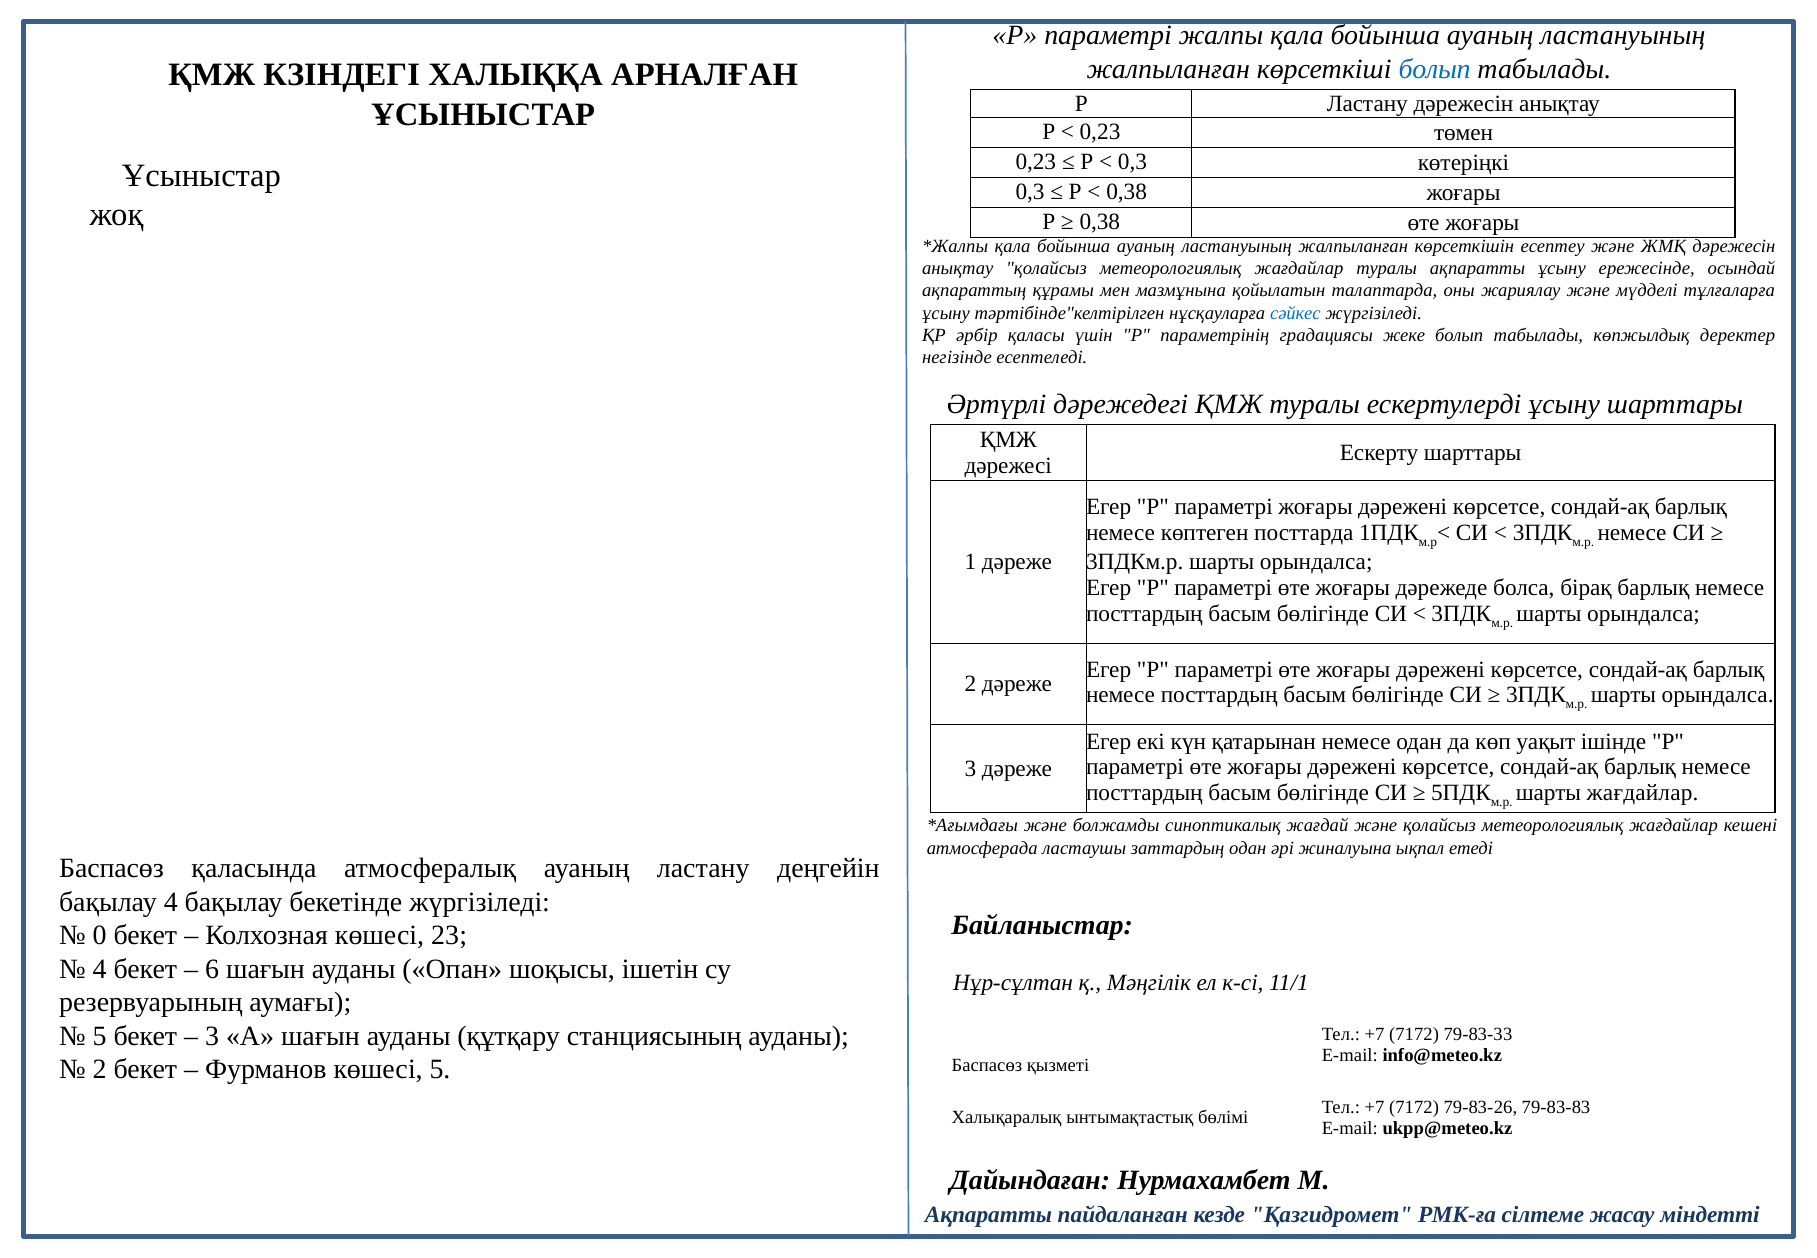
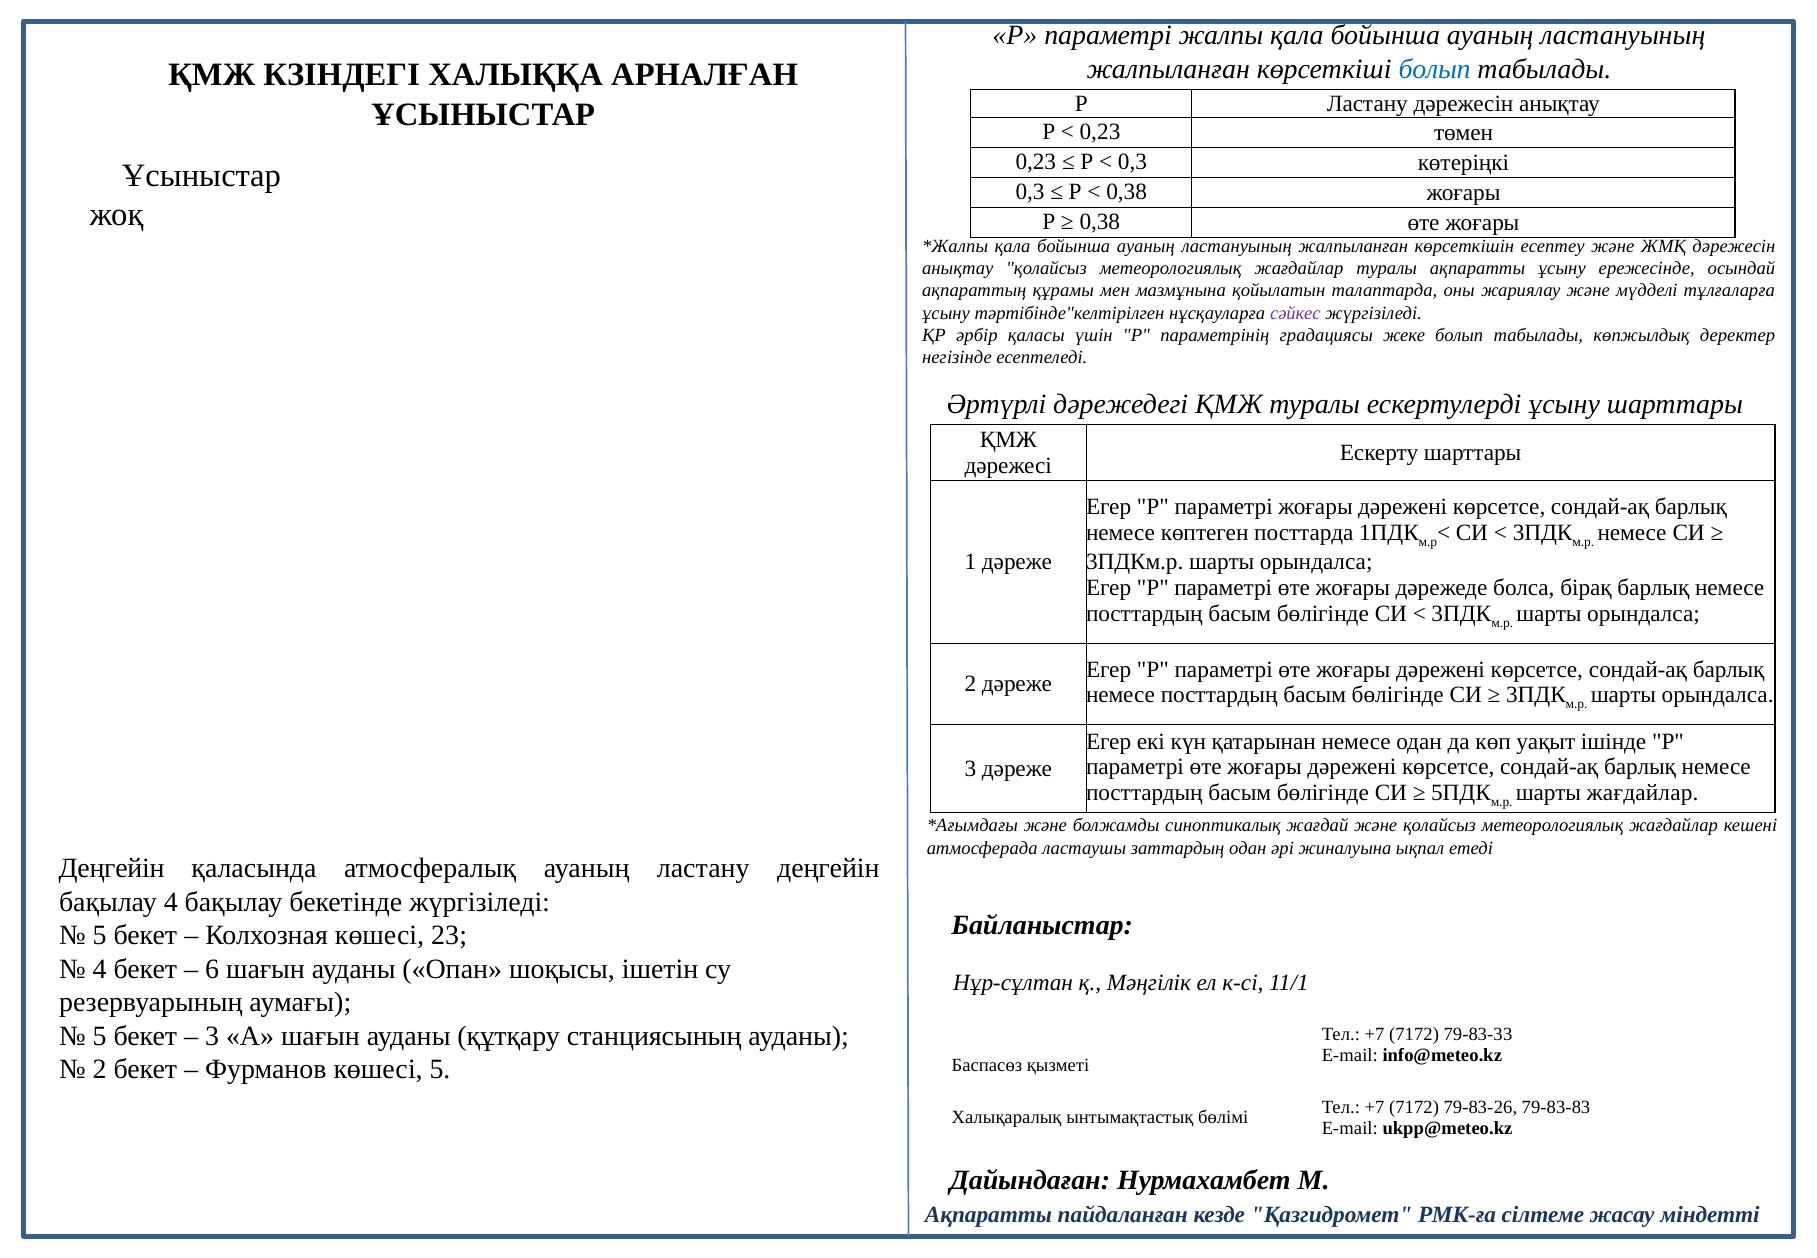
сәйкес colour: blue -> purple
Баспасөз at (111, 868): Баспасөз -> Деңгейін
0 at (100, 935): 0 -> 5
